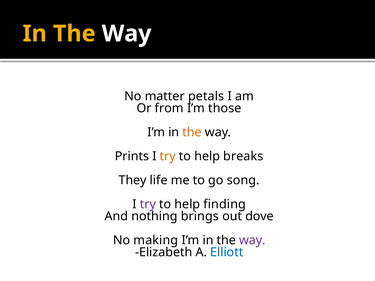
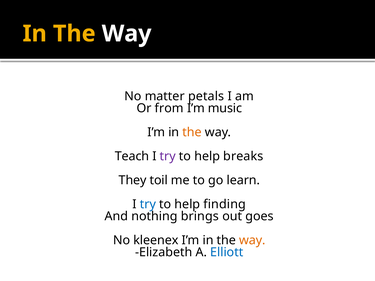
those: those -> music
Prints: Prints -> Teach
try at (168, 156) colour: orange -> purple
life: life -> toil
song: song -> learn
try at (148, 204) colour: purple -> blue
dove: dove -> goes
making: making -> kleenex
way at (252, 240) colour: purple -> orange
